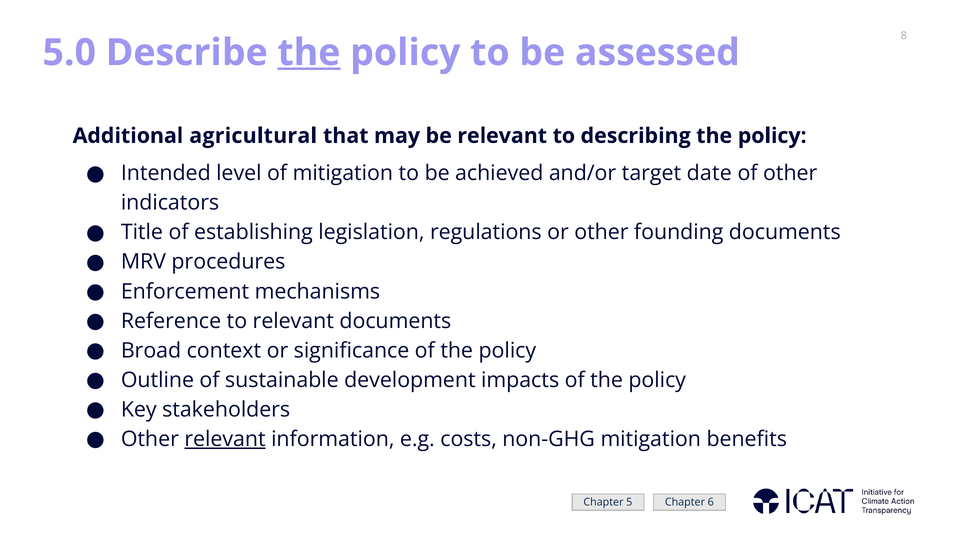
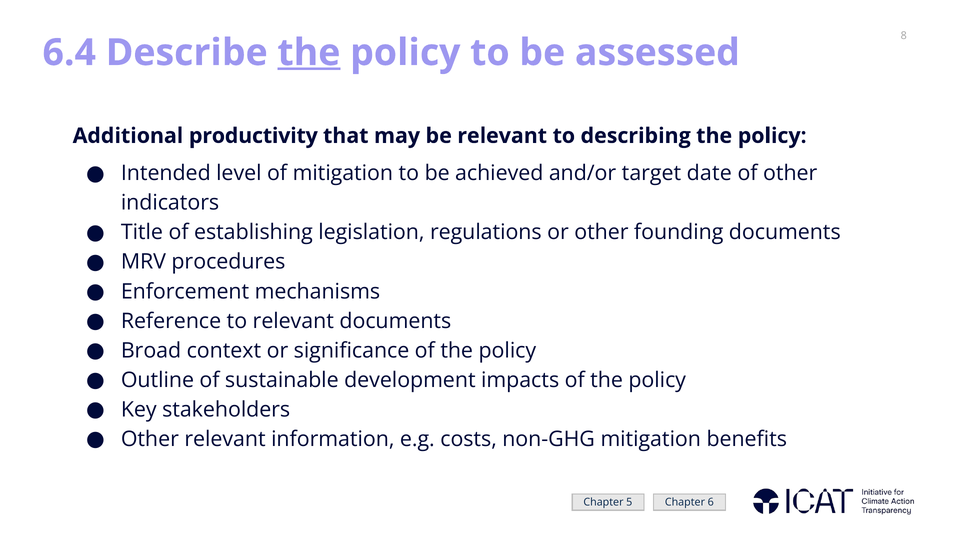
5.0: 5.0 -> 6.4
agricultural: agricultural -> productivity
relevant at (225, 439) underline: present -> none
